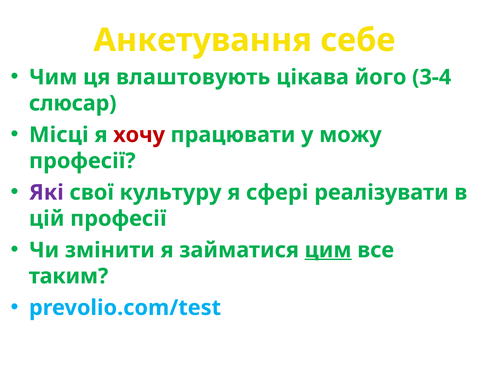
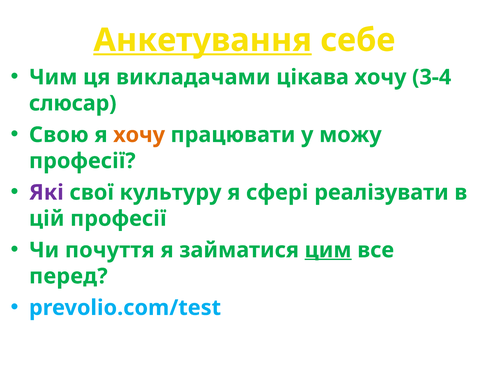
Анкетування underline: none -> present
влаштовують: влаштовують -> викладачами
цікава його: його -> хочу
Місці: Місці -> Свою
хочу at (139, 135) colour: red -> orange
змінити: змінити -> почуття
таким: таким -> перед
